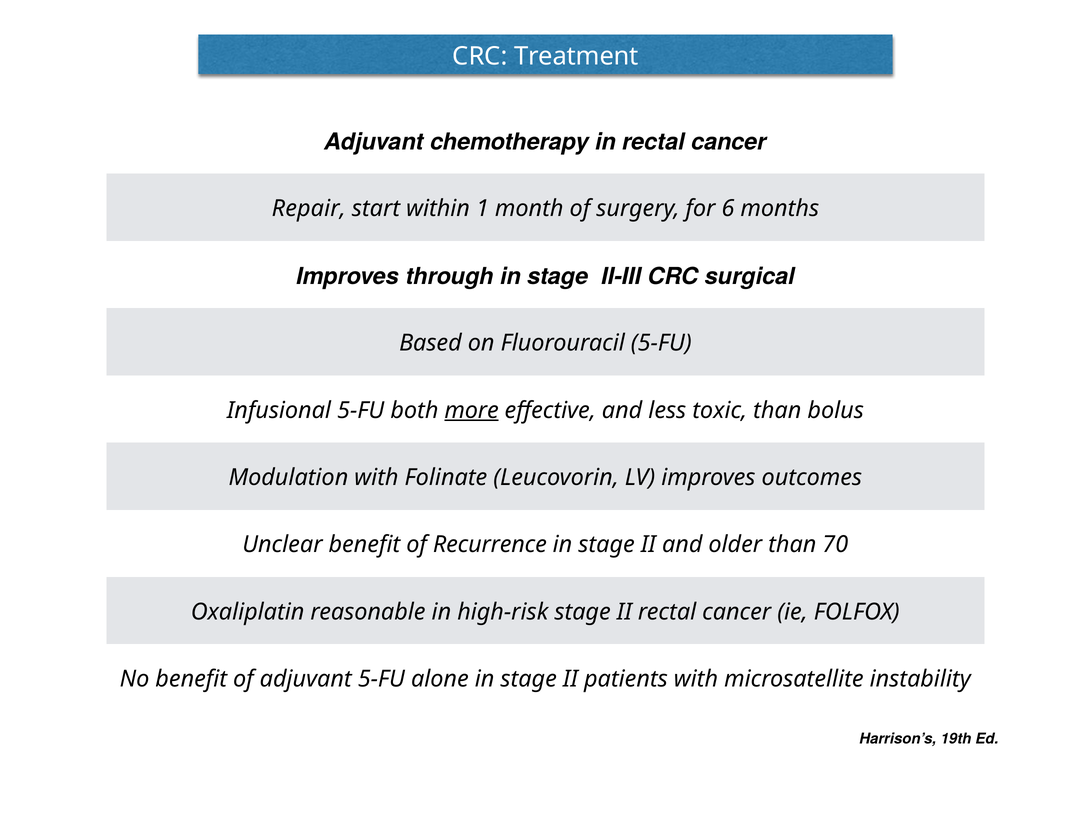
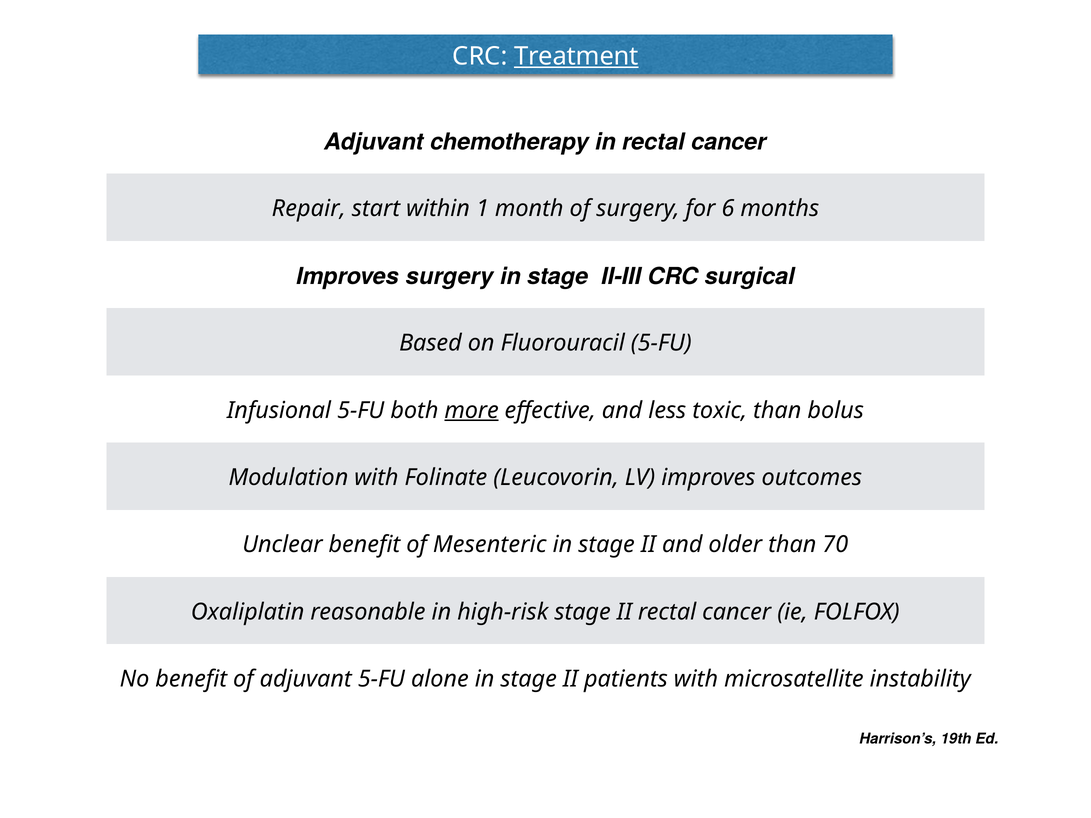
Treatment underline: none -> present
Improves through: through -> surgery
Recurrence: Recurrence -> Mesenteric
